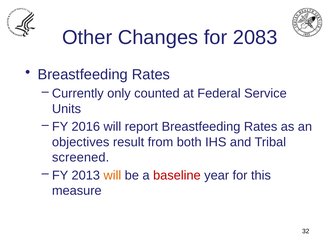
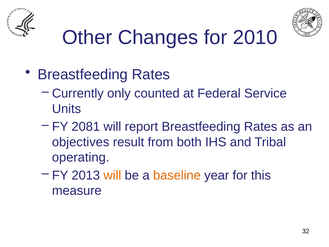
2083: 2083 -> 2010
2016: 2016 -> 2081
screened: screened -> operating
baseline colour: red -> orange
